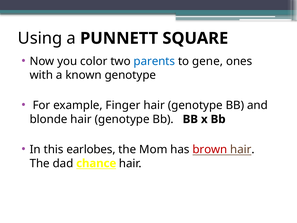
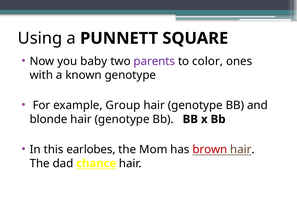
color: color -> baby
parents colour: blue -> purple
gene: gene -> color
Finger: Finger -> Group
